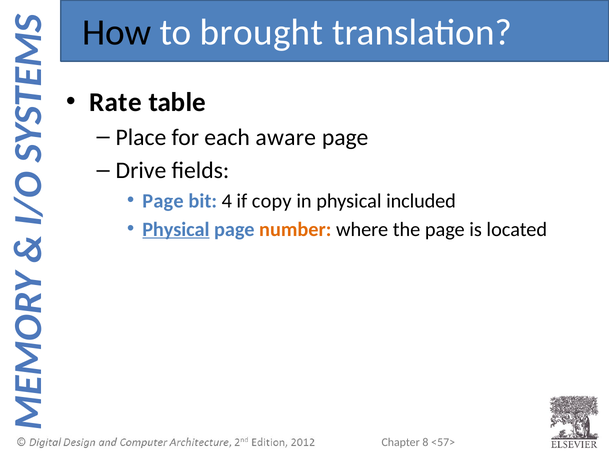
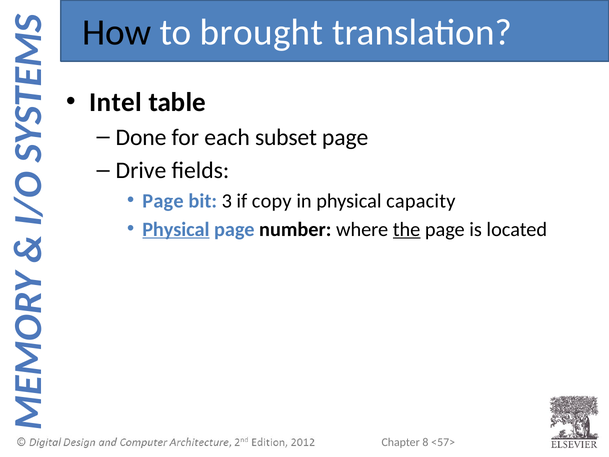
Rate: Rate -> Intel
Place: Place -> Done
aware: aware -> subset
4: 4 -> 3
included: included -> capacity
number colour: orange -> black
the underline: none -> present
